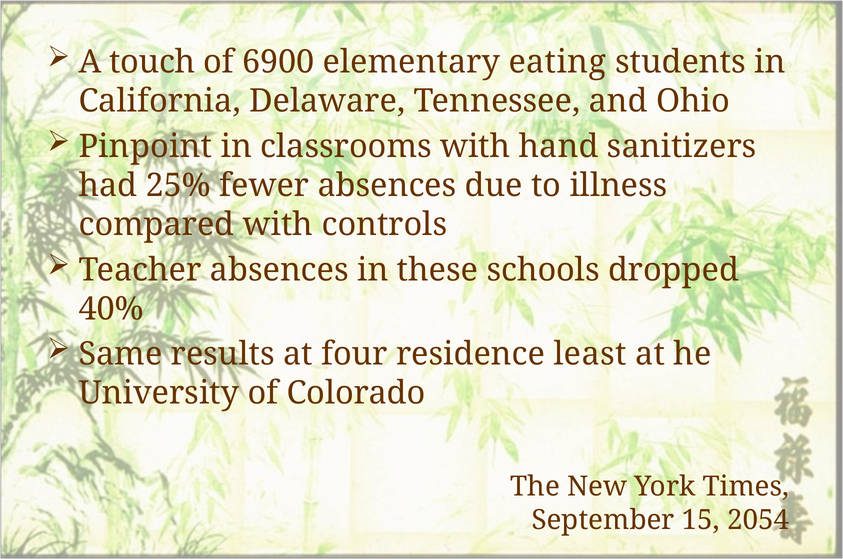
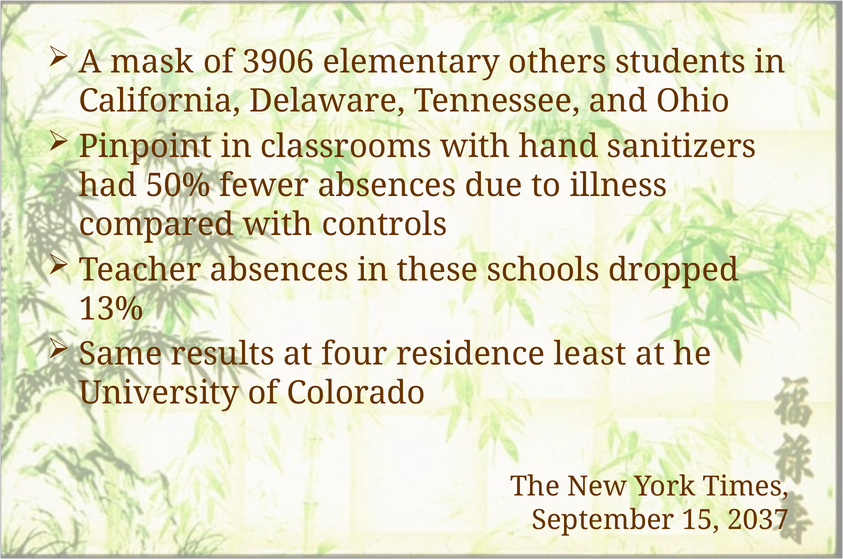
touch: touch -> mask
6900: 6900 -> 3906
eating: eating -> others
25%: 25% -> 50%
40%: 40% -> 13%
2054: 2054 -> 2037
